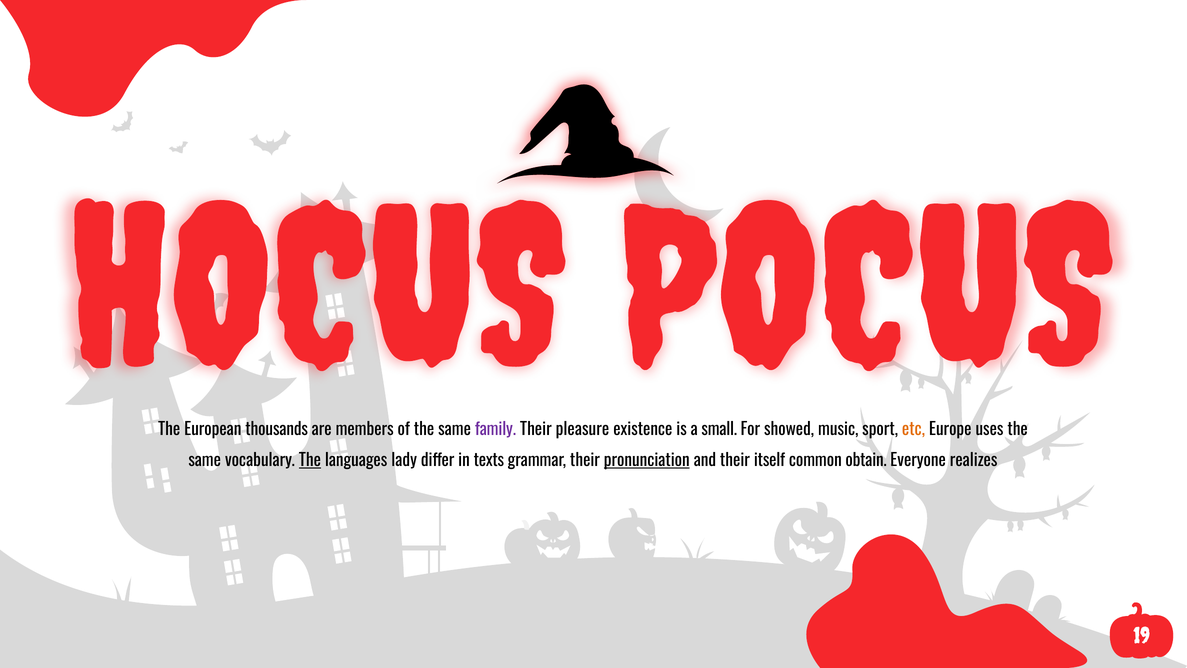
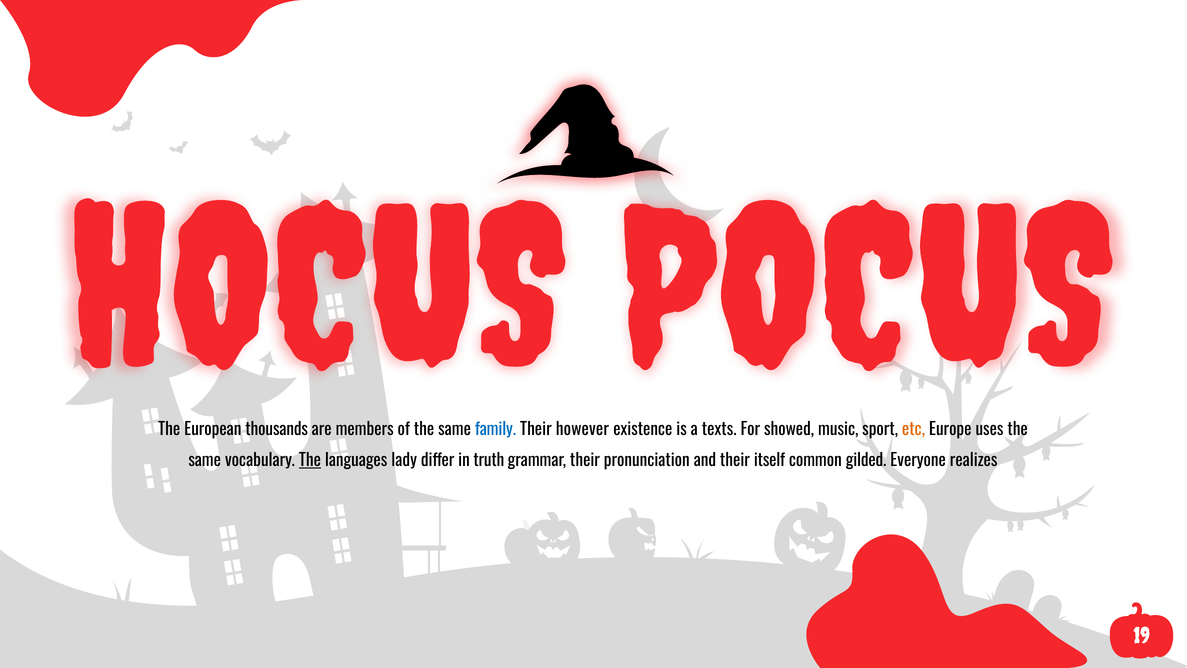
family colour: purple -> blue
pleasure: pleasure -> however
small: small -> texts
texts: texts -> truth
pronunciation underline: present -> none
obtain: obtain -> gilded
